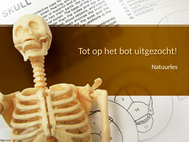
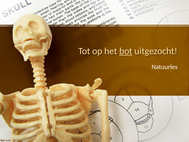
bot underline: none -> present
